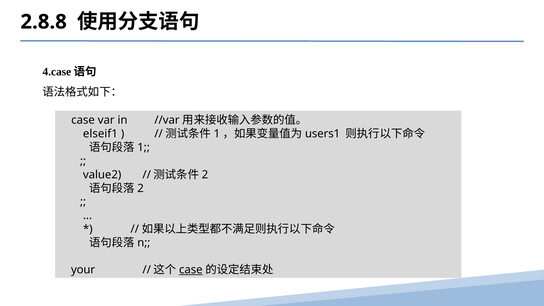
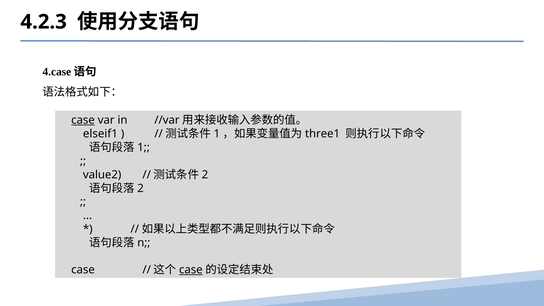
2.8.8: 2.8.8 -> 4.2.3
case at (83, 120) underline: none -> present
users1: users1 -> three1
your at (83, 270): your -> case
